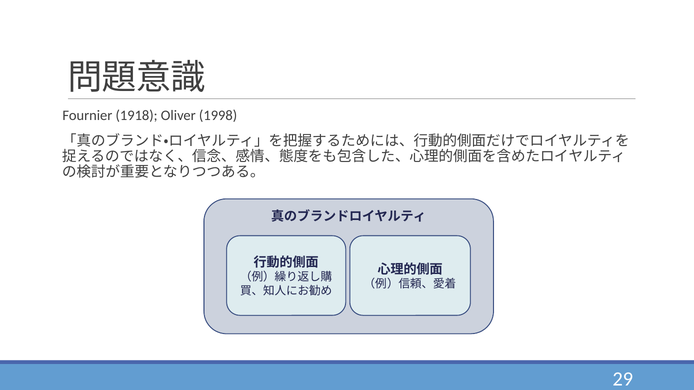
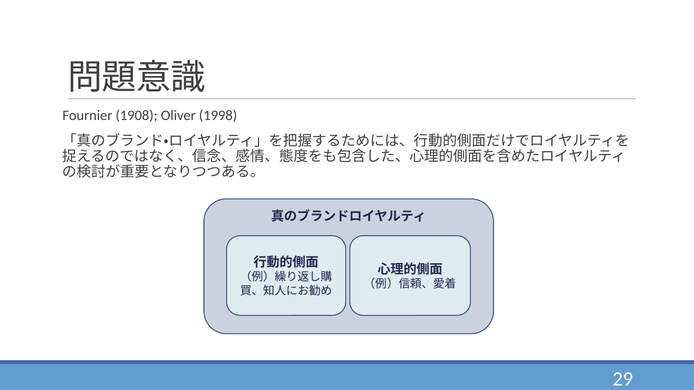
1918: 1918 -> 1908
